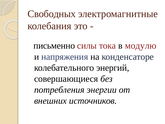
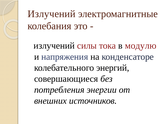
Свободных at (52, 14): Свободных -> Излучений
письменно at (54, 46): письменно -> излучений
